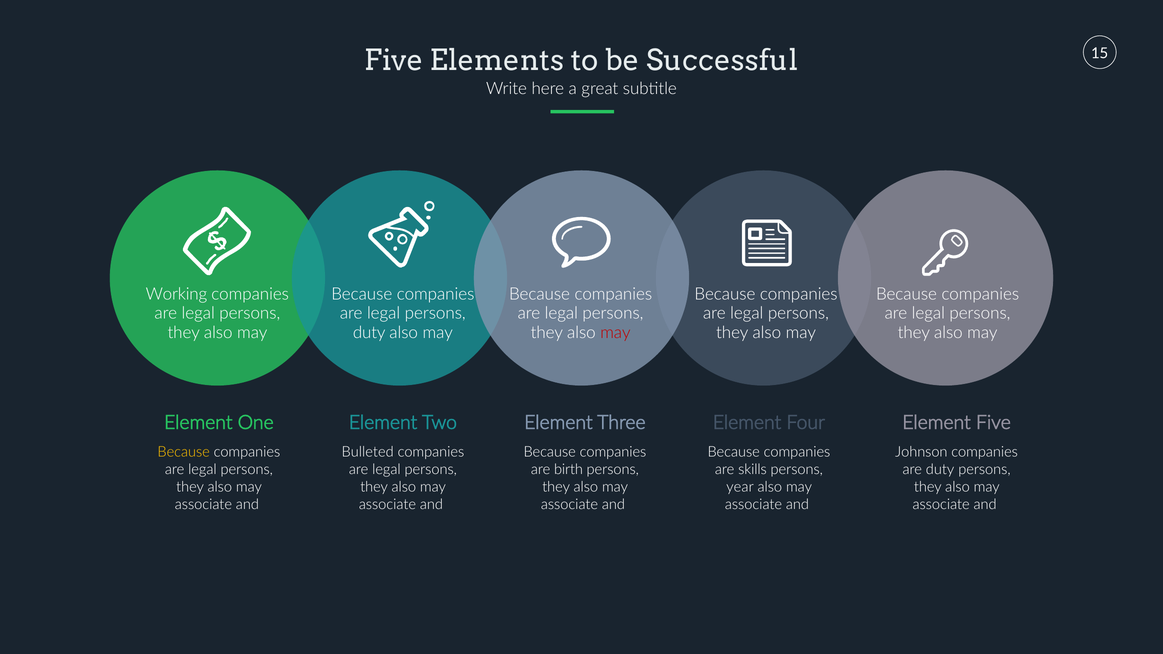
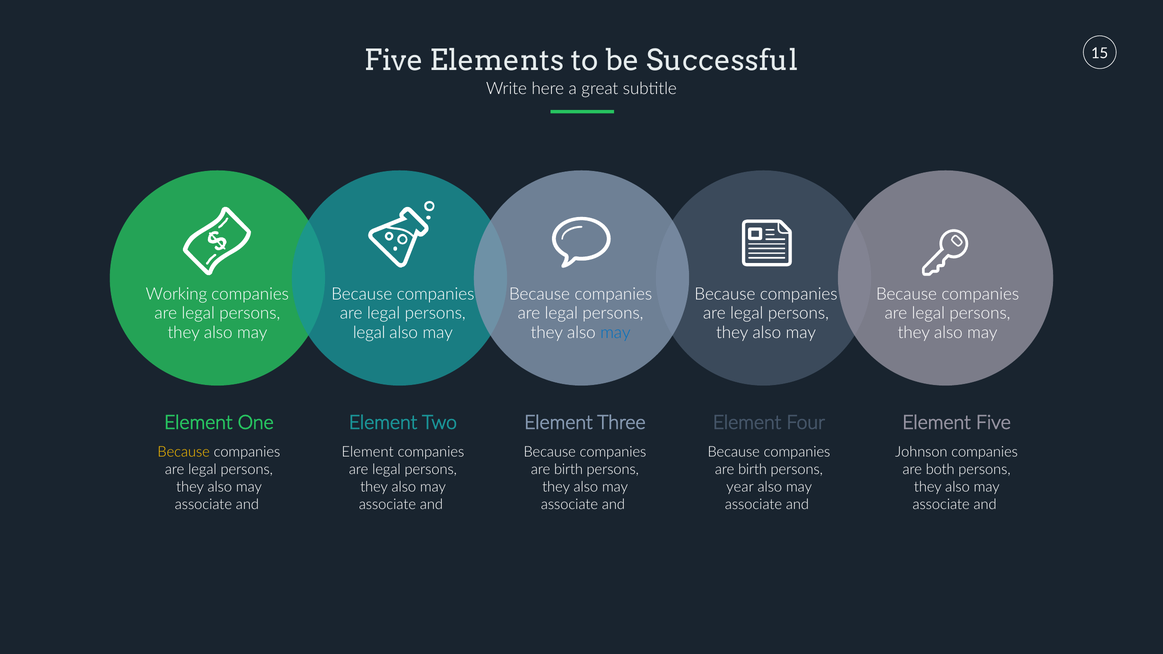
duty at (369, 333): duty -> legal
may at (615, 333) colour: red -> blue
Bulleted at (368, 452): Bulleted -> Element
skills at (752, 470): skills -> birth
are duty: duty -> both
